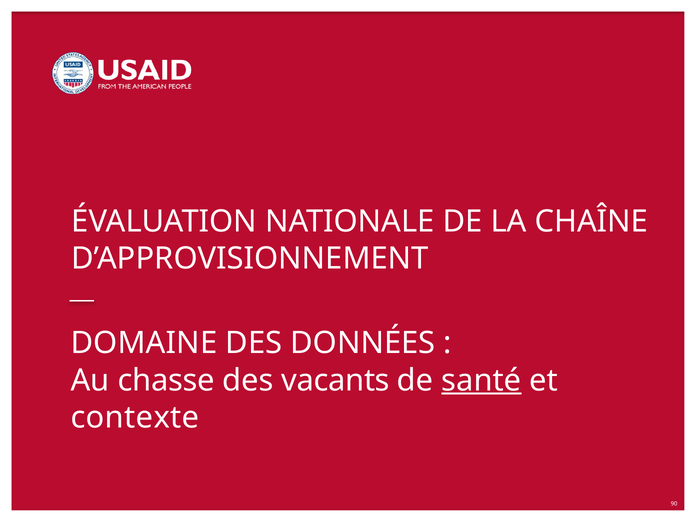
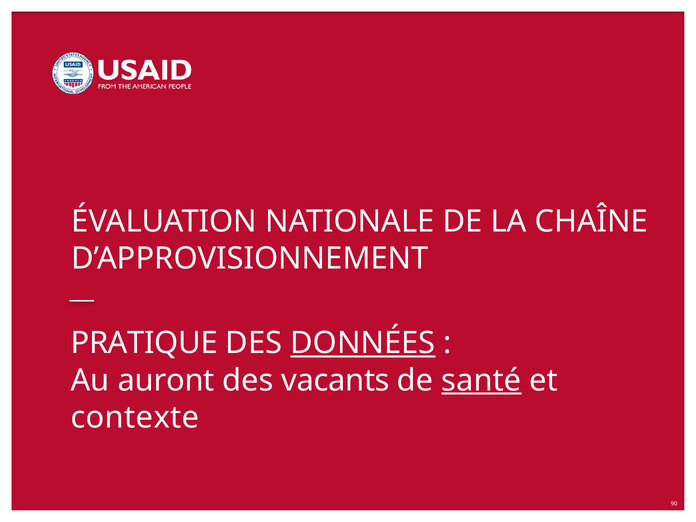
DOMAINE: DOMAINE -> PRATIQUE
DONNÉES underline: none -> present
chasse: chasse -> auront
